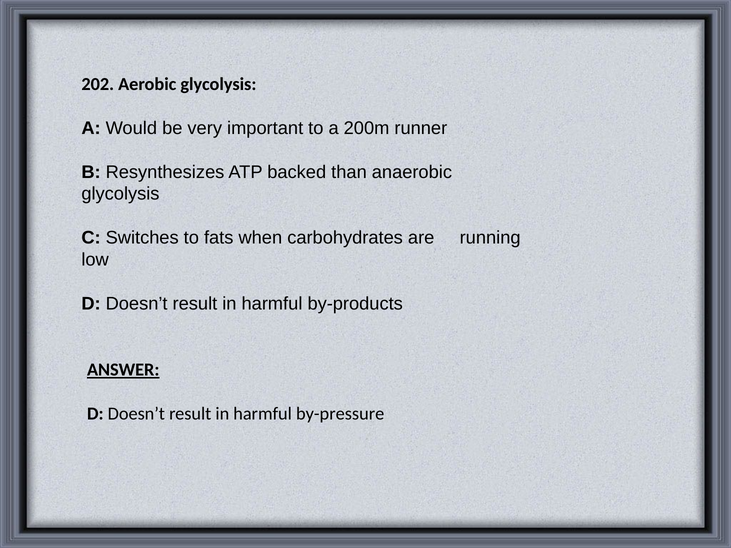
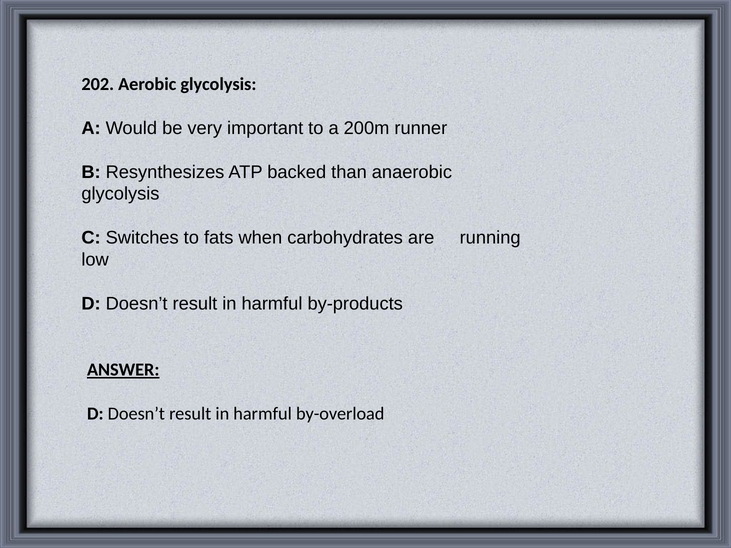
by-pressure: by-pressure -> by-overload
